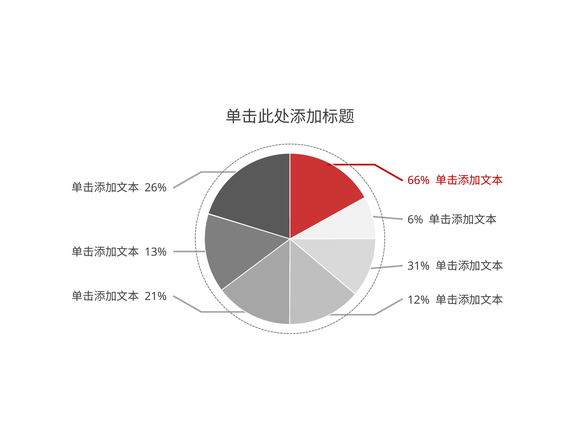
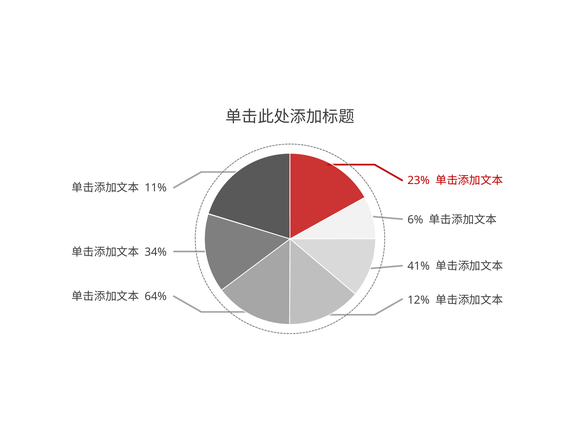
66%: 66% -> 23%
26%: 26% -> 11%
13%: 13% -> 34%
31%: 31% -> 41%
21%: 21% -> 64%
